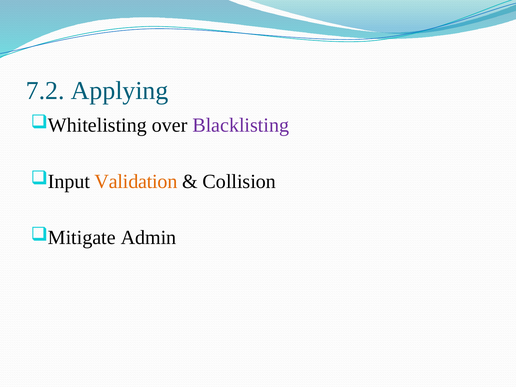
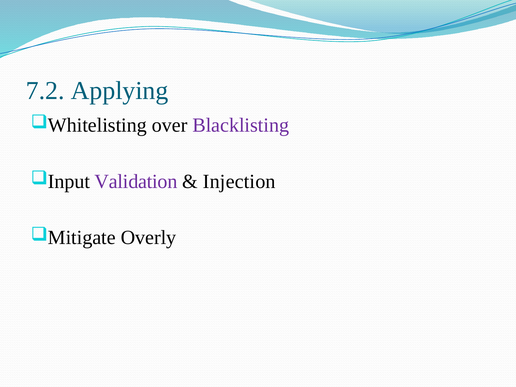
Validation colour: orange -> purple
Collision: Collision -> Injection
Admin: Admin -> Overly
